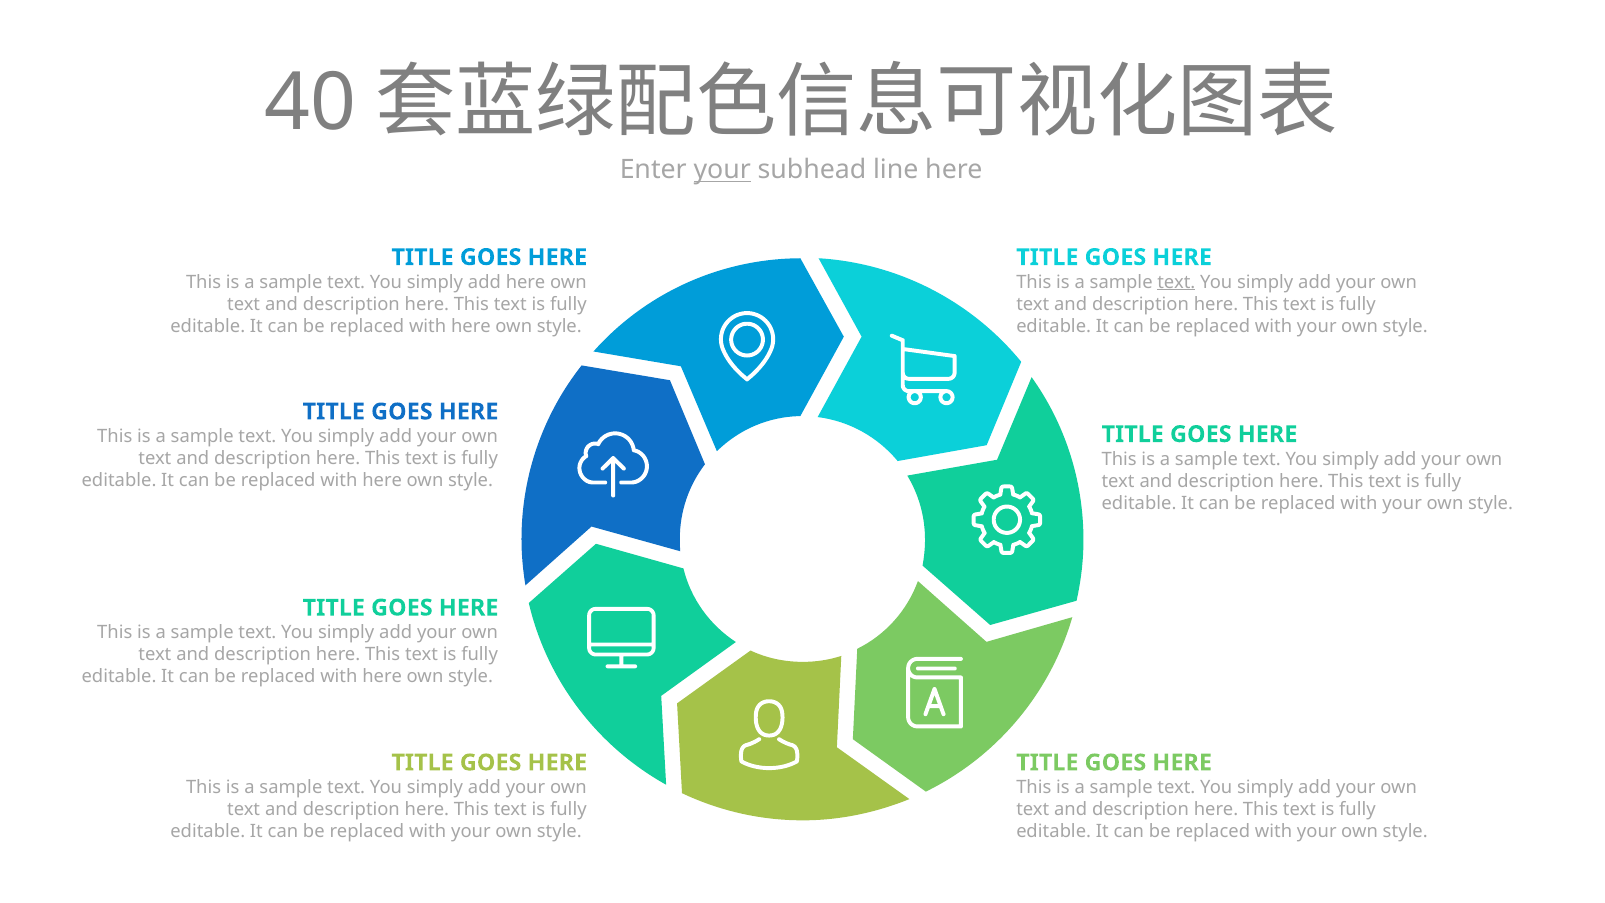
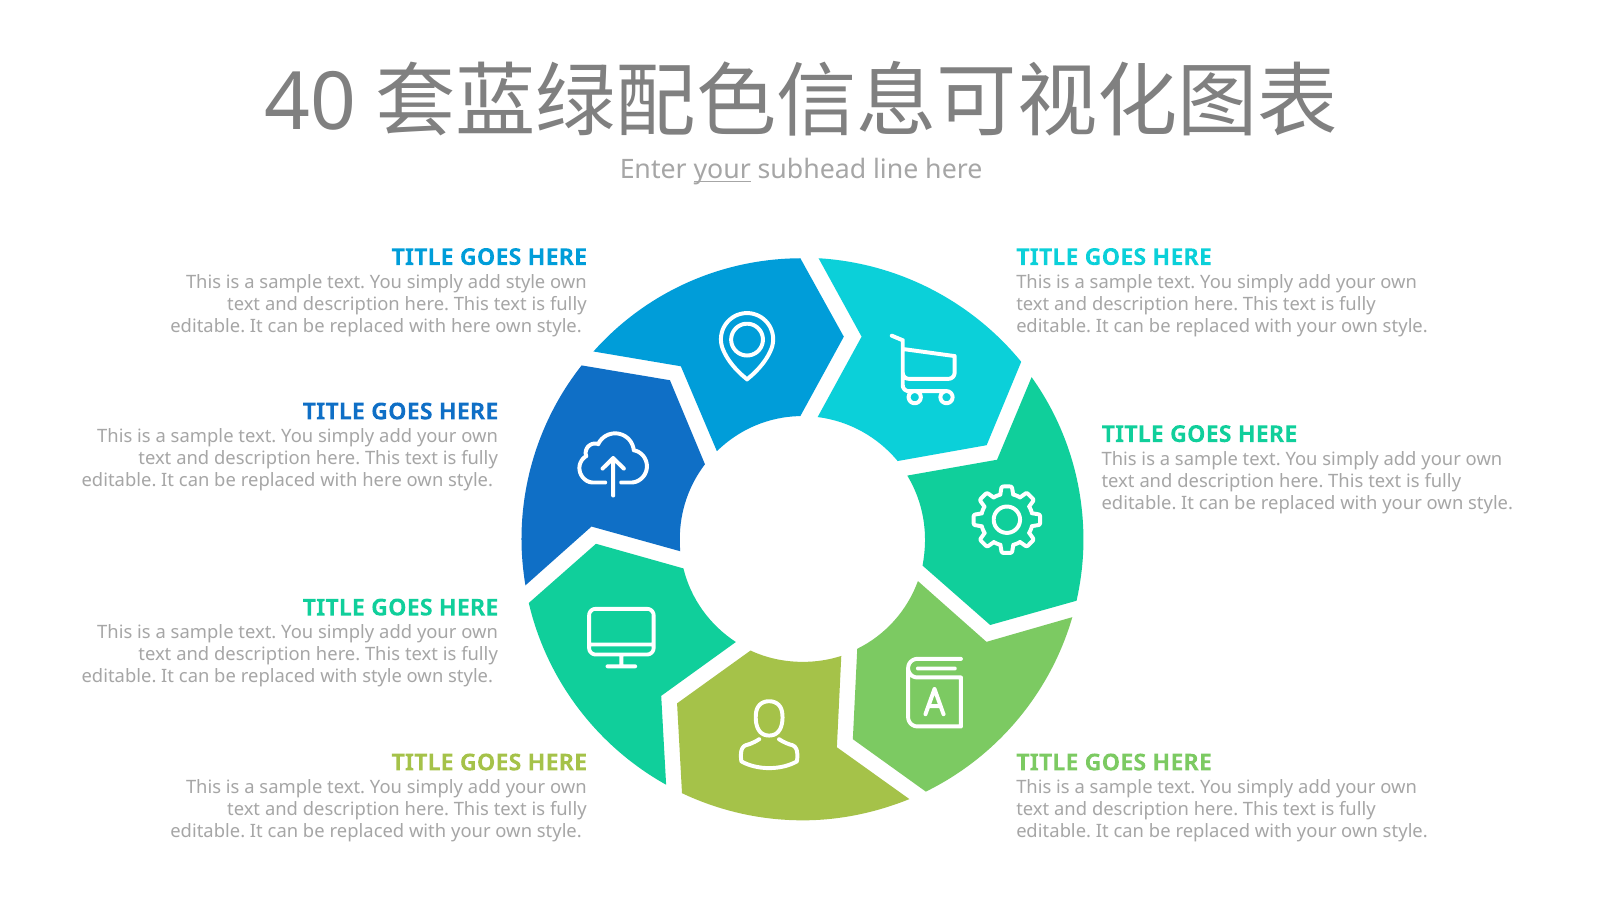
add here: here -> style
text at (1176, 282) underline: present -> none
here at (382, 677): here -> style
